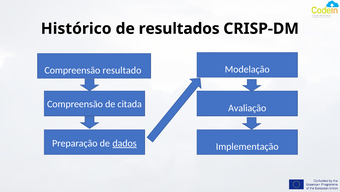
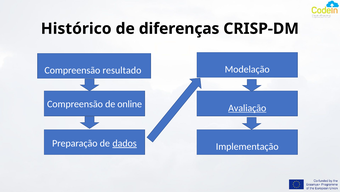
resultados: resultados -> diferenças
citada: citada -> online
Avaliação underline: none -> present
